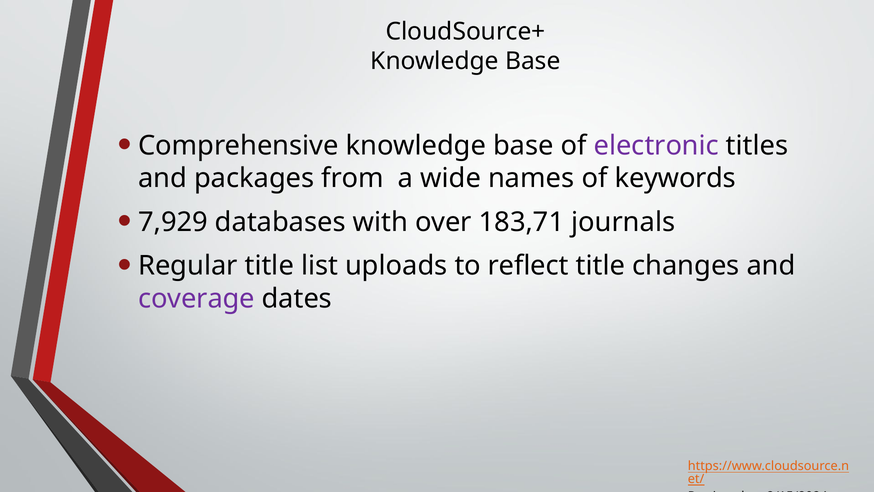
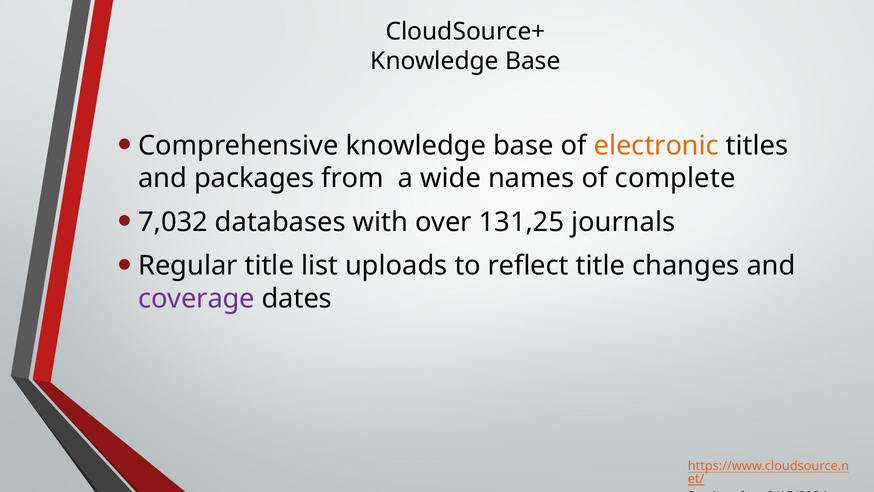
electronic colour: purple -> orange
keywords: keywords -> complete
7,929: 7,929 -> 7,032
183,71: 183,71 -> 131,25
